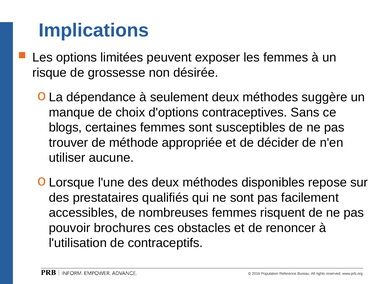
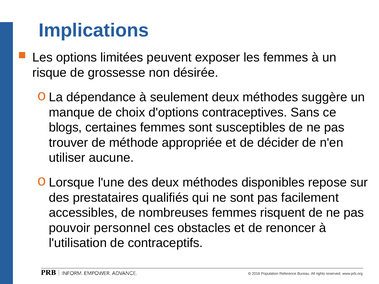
brochures: brochures -> personnel
